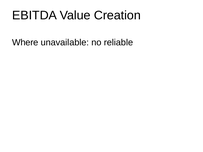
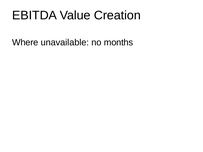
reliable: reliable -> months
